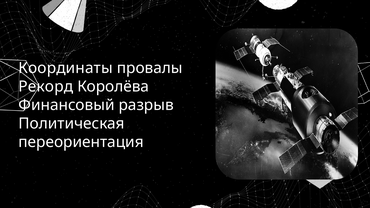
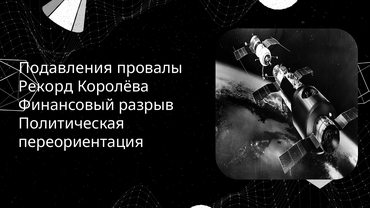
Координаты: Координаты -> Подавления
